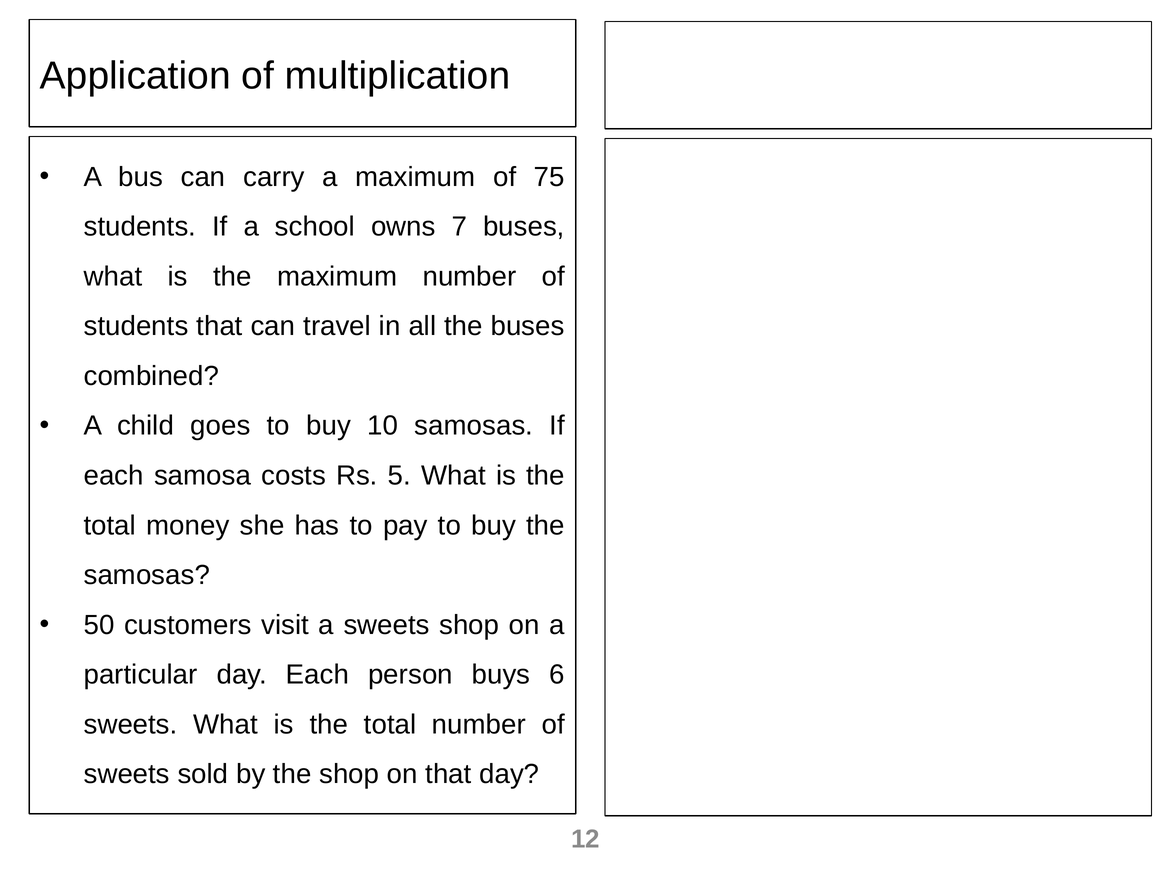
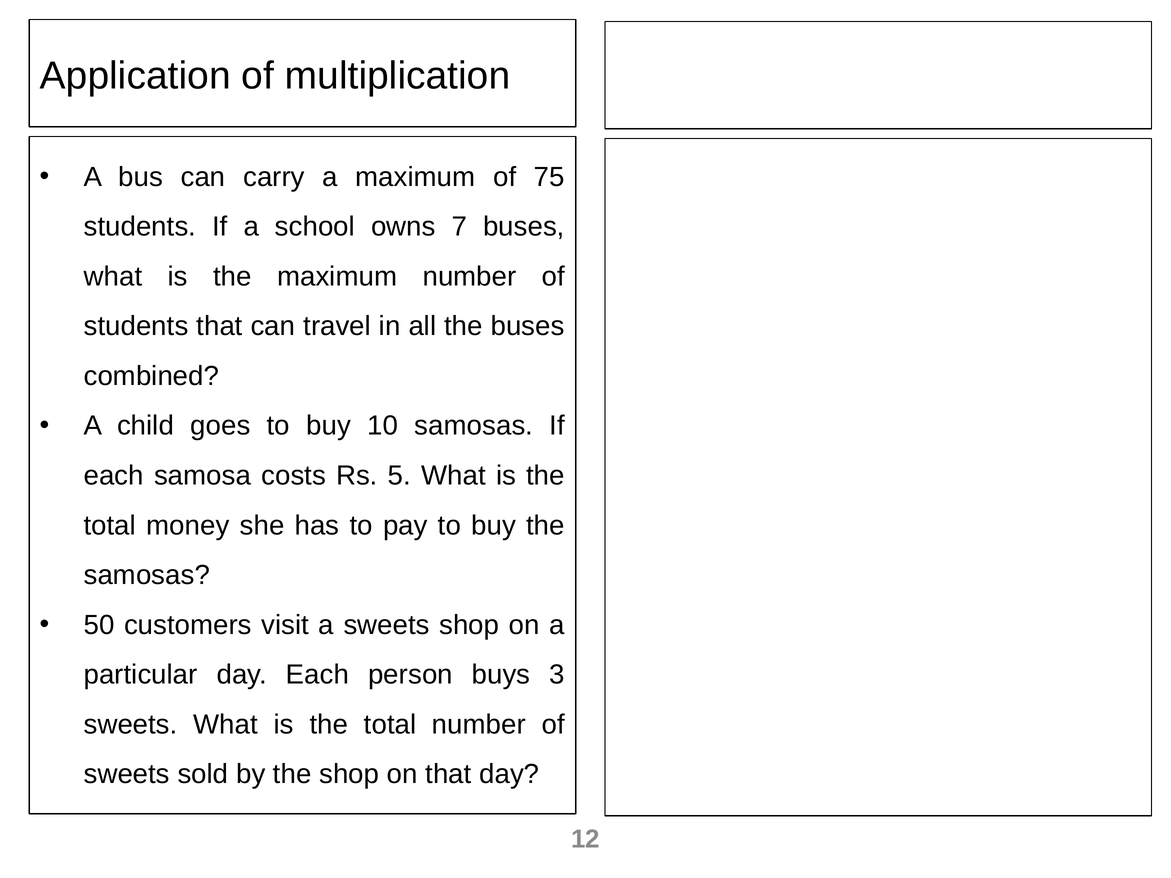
6: 6 -> 3
